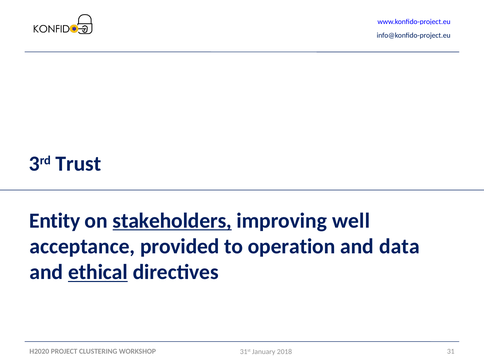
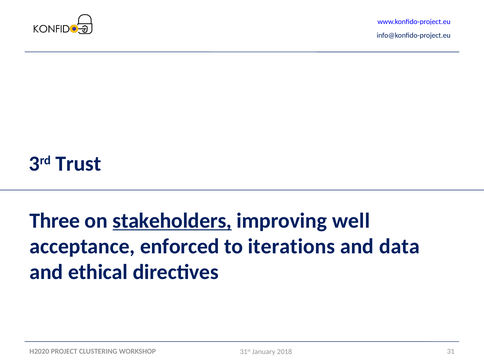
Entity: Entity -> Three
provided: provided -> enforced
operation: operation -> iterations
ethical underline: present -> none
